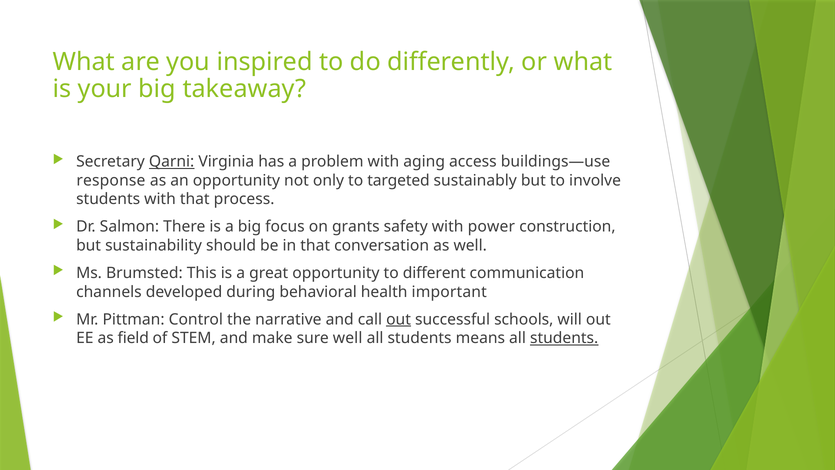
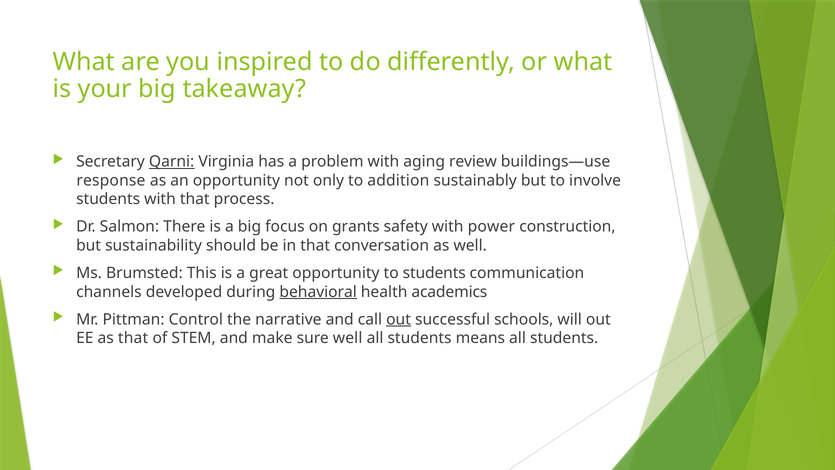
access: access -> review
targeted: targeted -> addition
to different: different -> students
behavioral underline: none -> present
important: important -> academics
as field: field -> that
students at (564, 338) underline: present -> none
